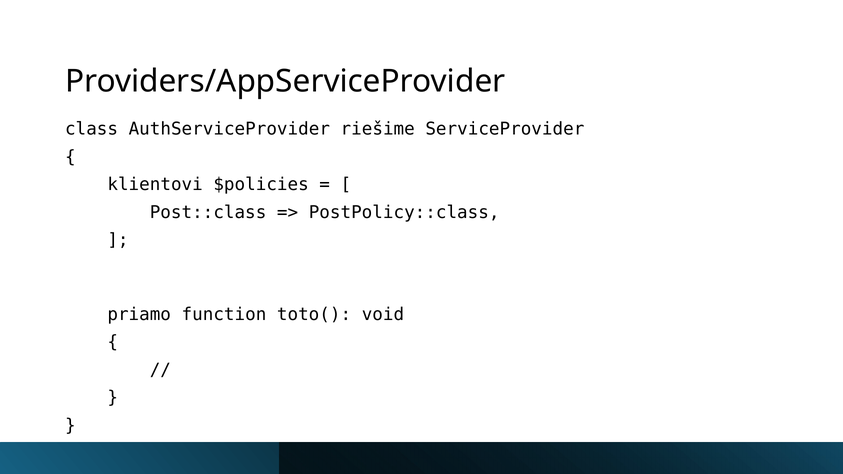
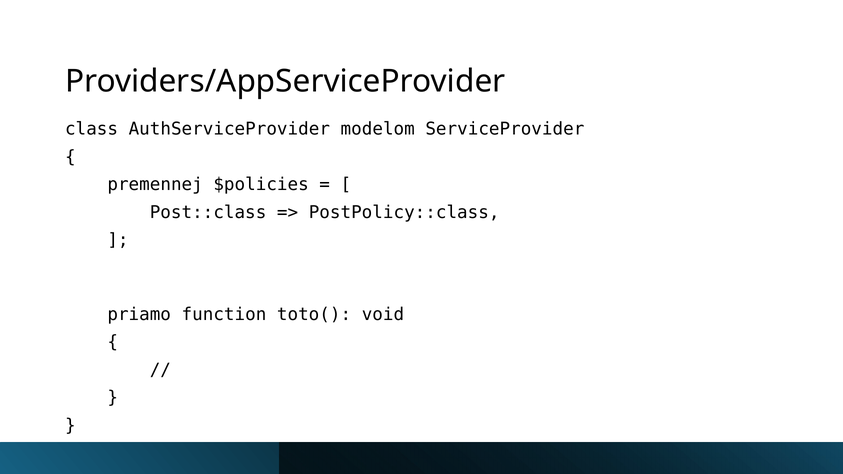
riešime: riešime -> modelom
klientovi: klientovi -> premennej
